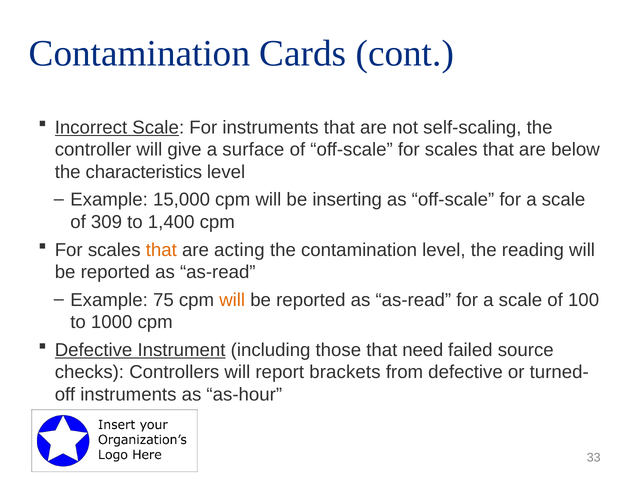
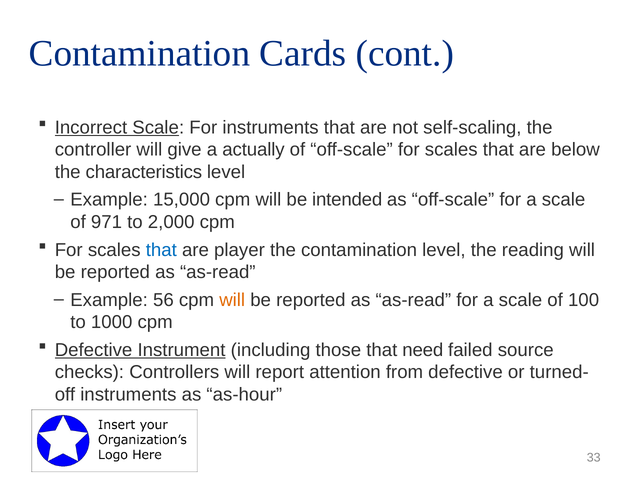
surface: surface -> actually
inserting: inserting -> intended
309: 309 -> 971
1,400: 1,400 -> 2,000
that at (161, 250) colour: orange -> blue
acting: acting -> player
75: 75 -> 56
brackets: brackets -> attention
